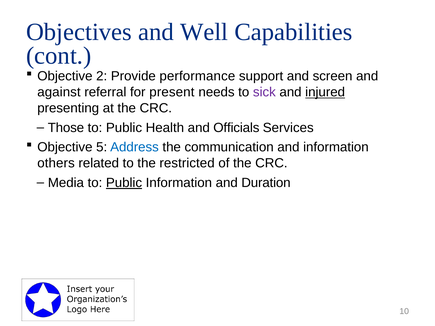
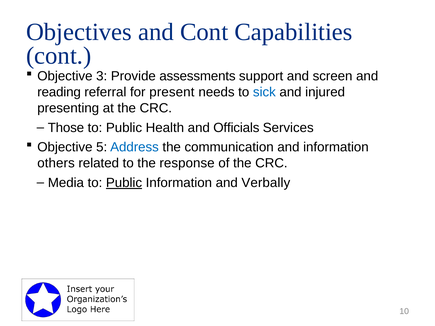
and Well: Well -> Cont
2: 2 -> 3
performance: performance -> assessments
against: against -> reading
sick colour: purple -> blue
injured underline: present -> none
restricted: restricted -> response
Duration: Duration -> Verbally
